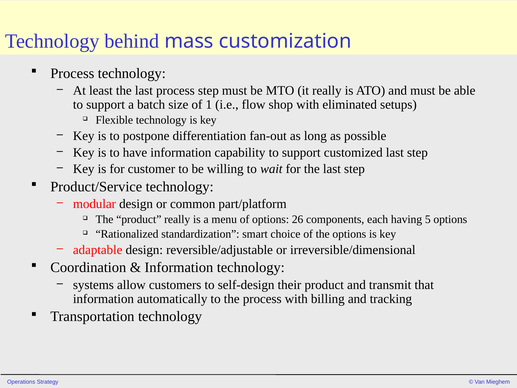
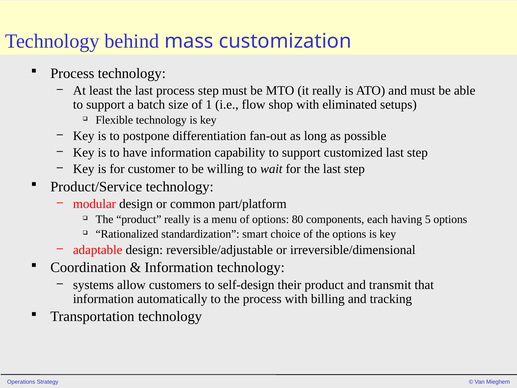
26: 26 -> 80
